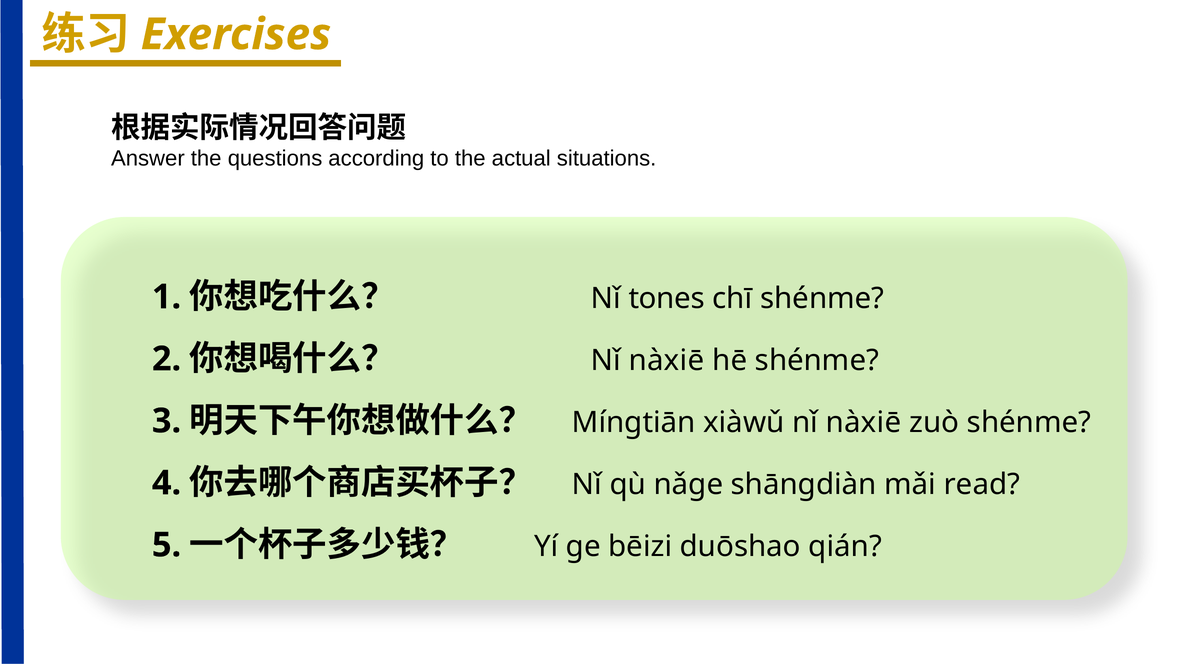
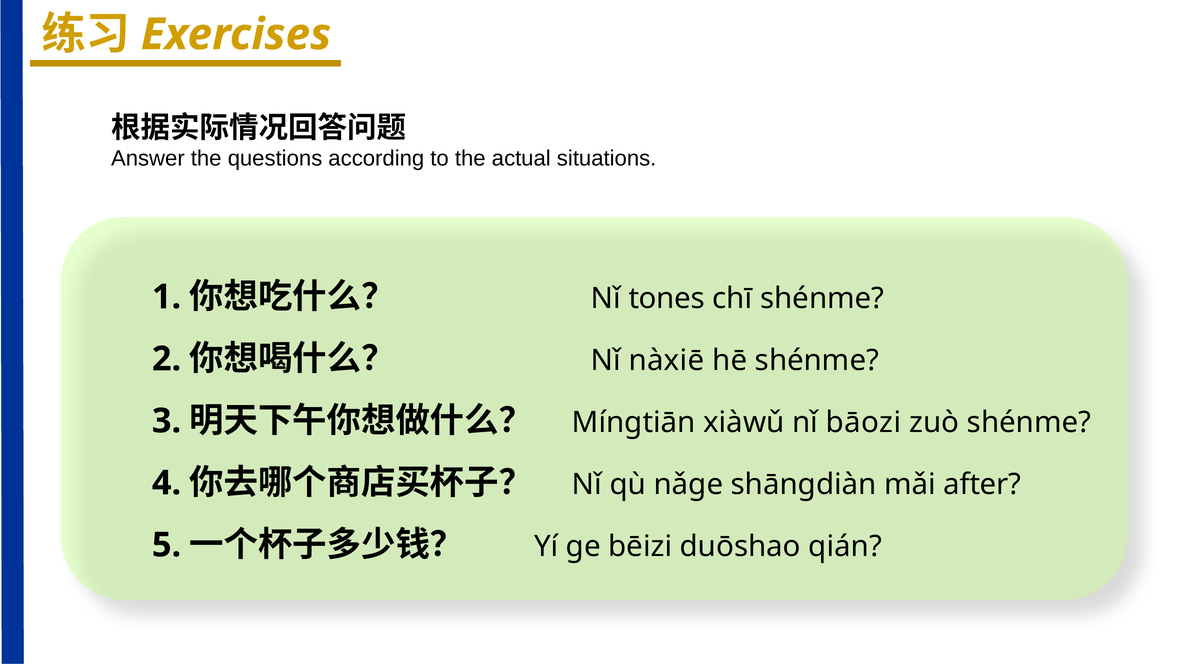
xiàwǔ nǐ nàxiē: nàxiē -> bāozi
read: read -> after
